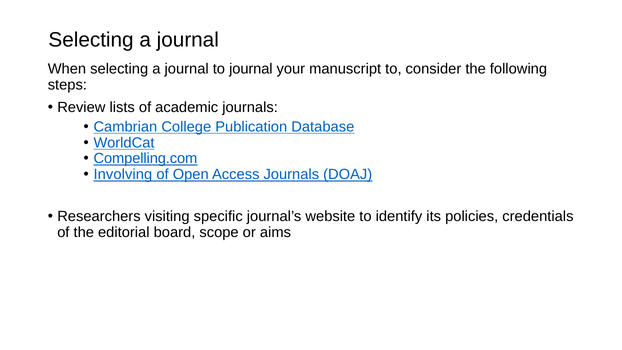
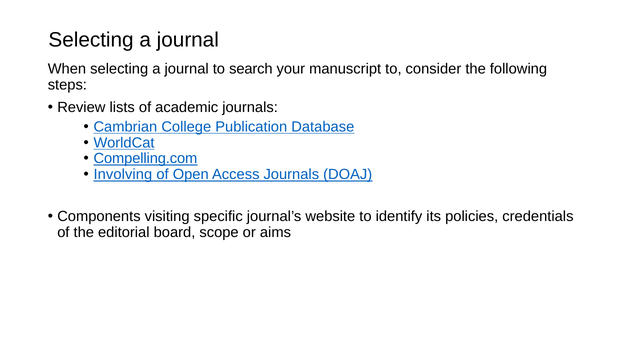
to journal: journal -> search
Researchers: Researchers -> Components
